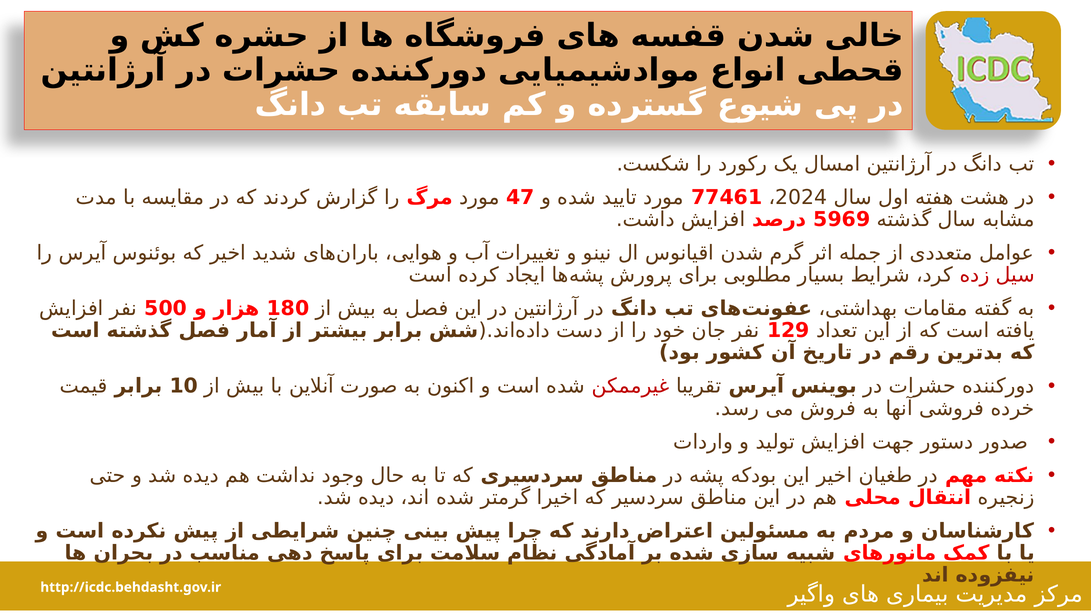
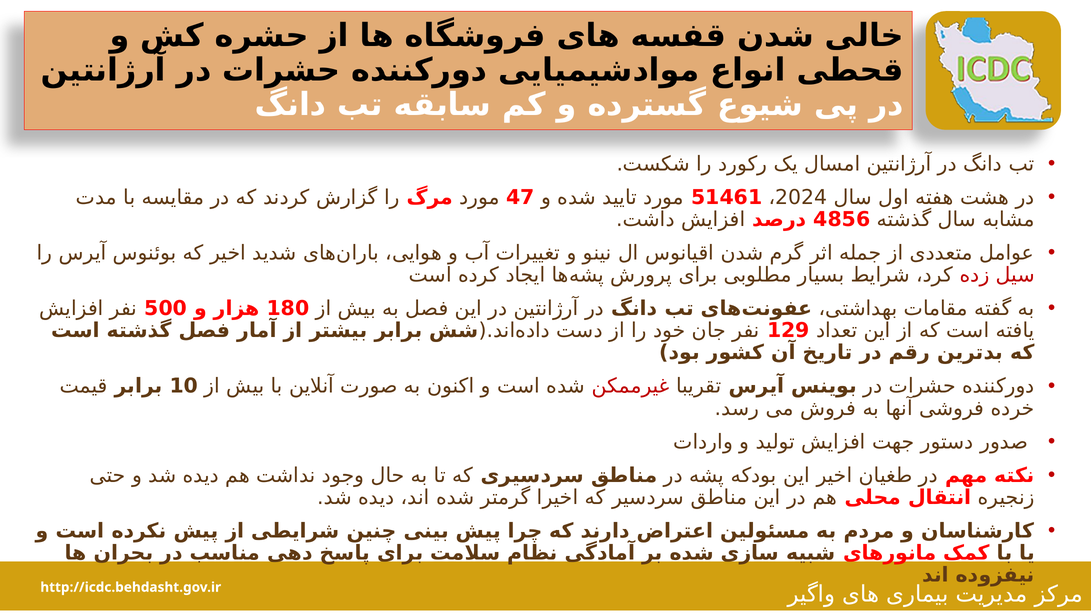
77461: 77461 -> 51461
5969: 5969 -> 4856
